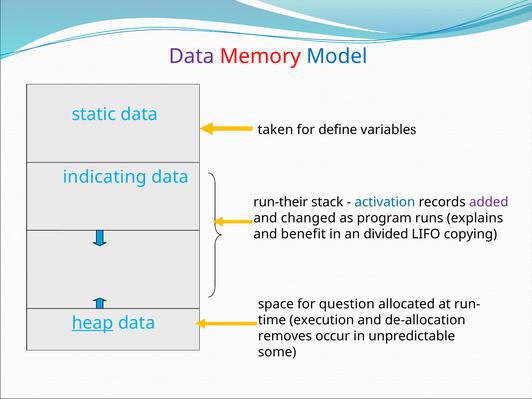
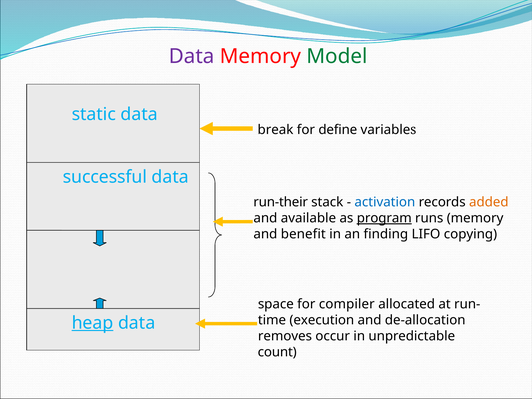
Model colour: blue -> green
taken: taken -> break
indicating: indicating -> successful
added colour: purple -> orange
changed: changed -> available
program underline: none -> present
runs explains: explains -> memory
divided: divided -> finding
question: question -> compiler
some: some -> count
